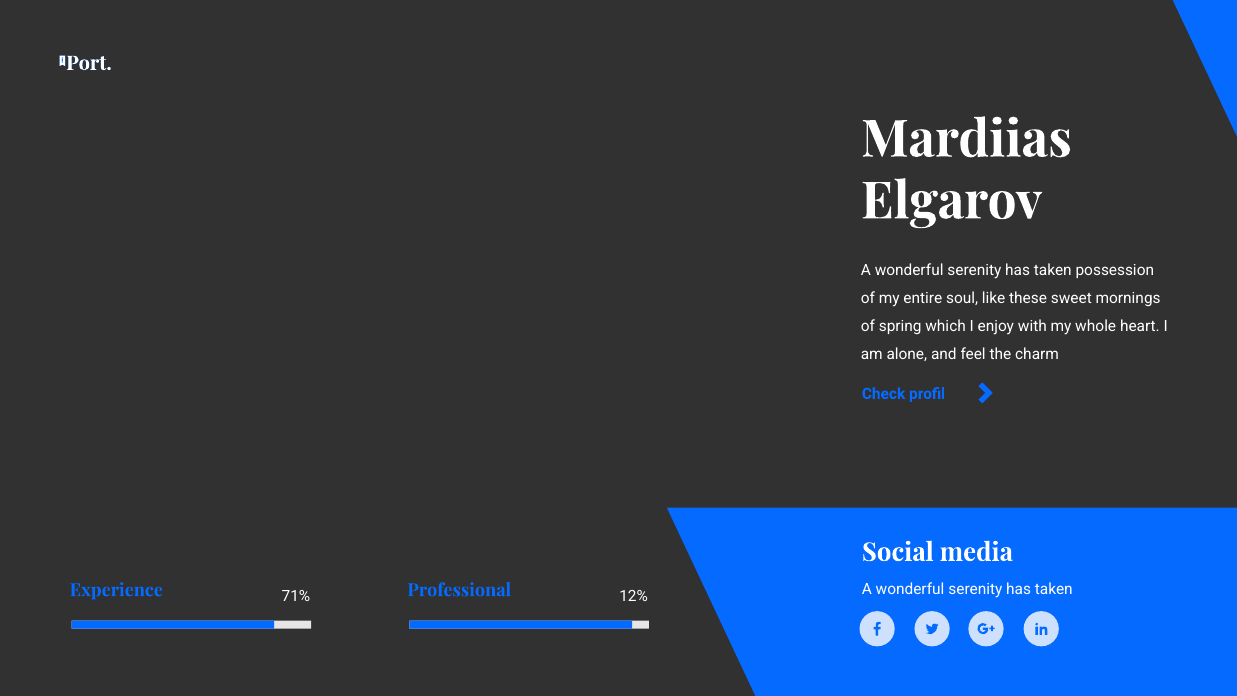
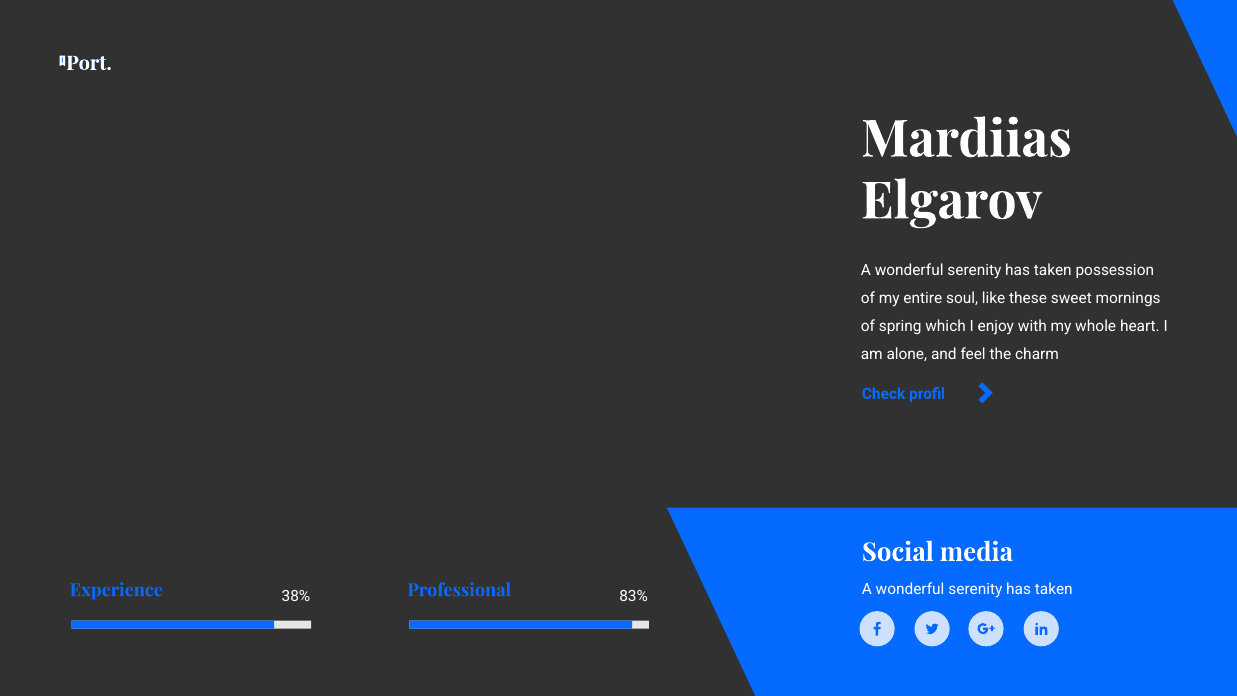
71%: 71% -> 38%
12%: 12% -> 83%
